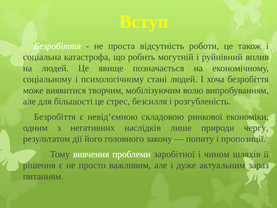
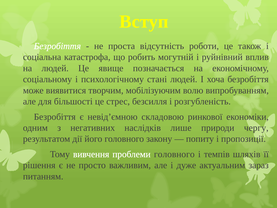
проблеми заробітної: заробітної -> головного
чином: чином -> темпів
